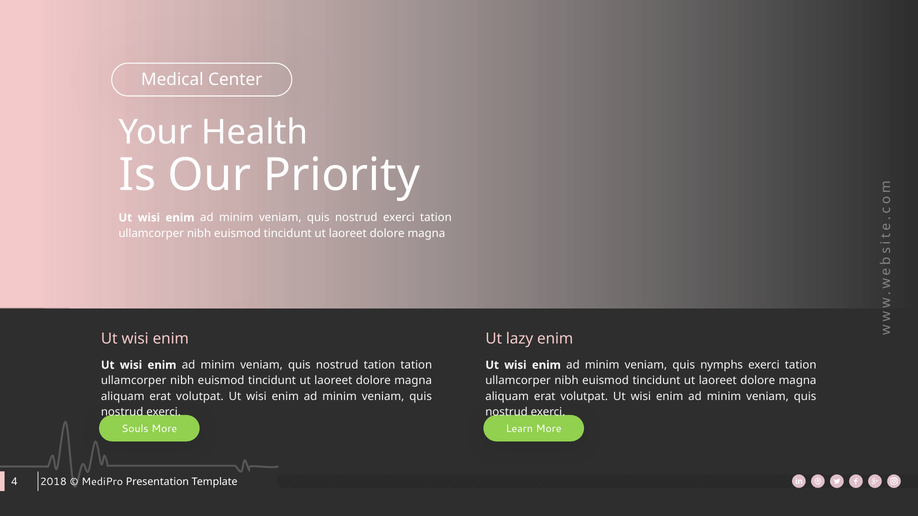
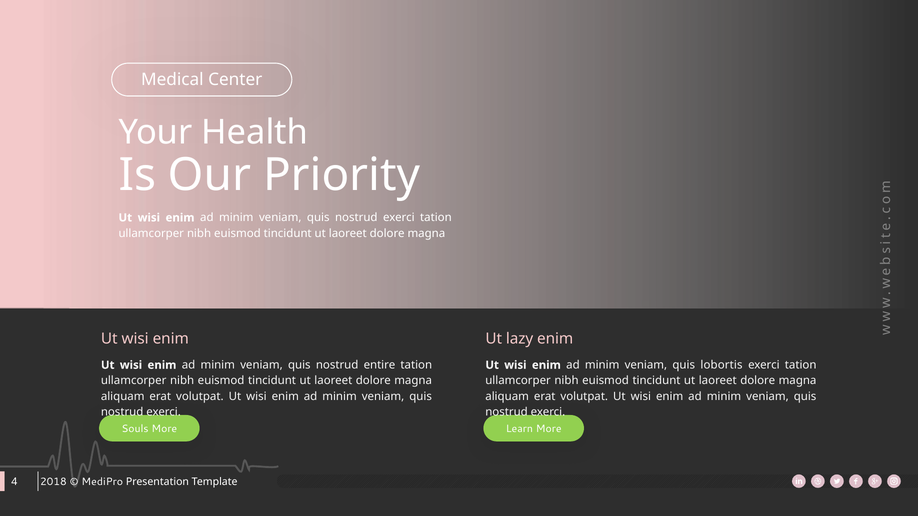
nostrud tation: tation -> entire
nymphs: nymphs -> lobortis
